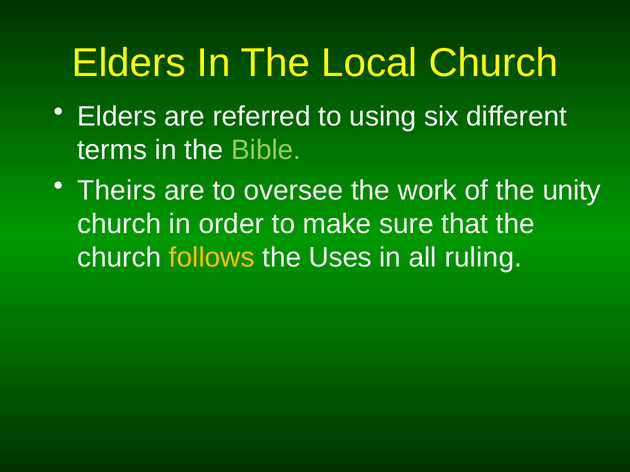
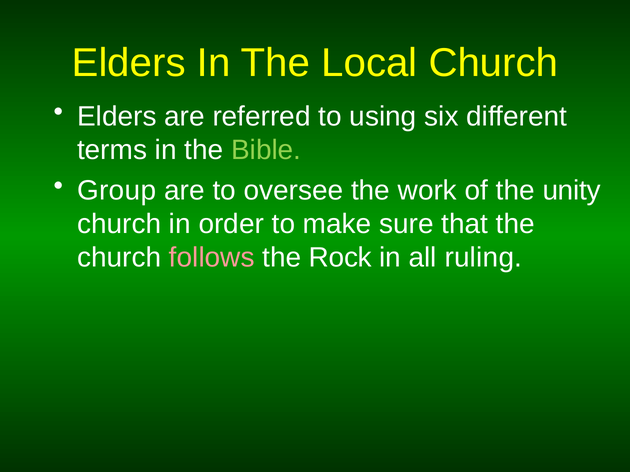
Theirs: Theirs -> Group
follows colour: yellow -> pink
Uses: Uses -> Rock
